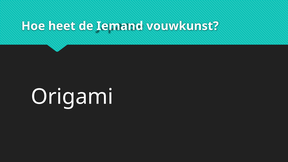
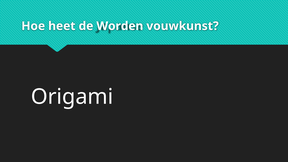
Iemand: Iemand -> Worden
